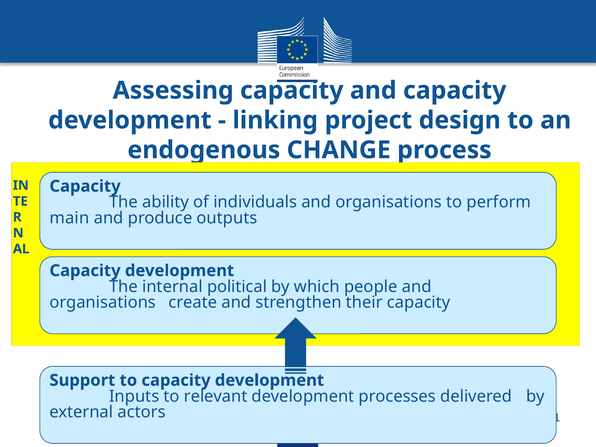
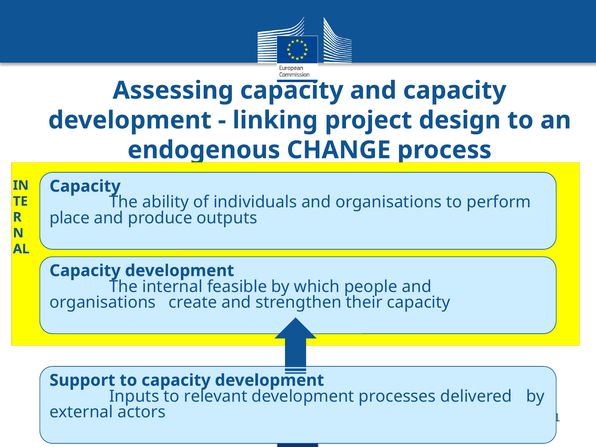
main: main -> place
political: political -> feasible
